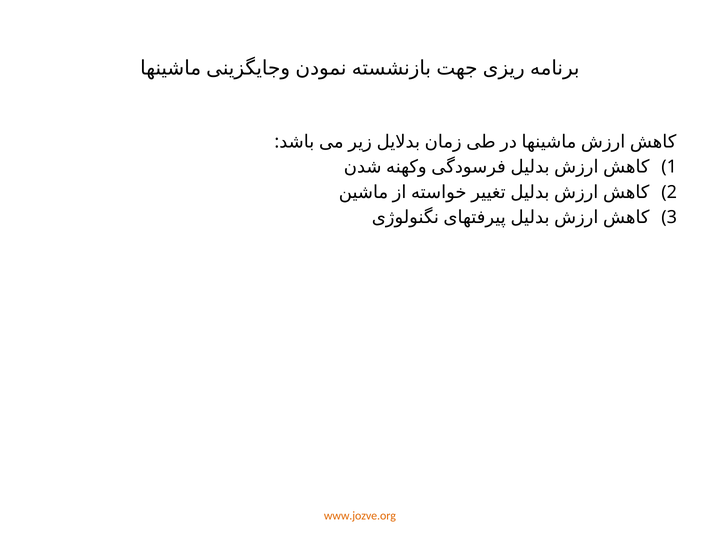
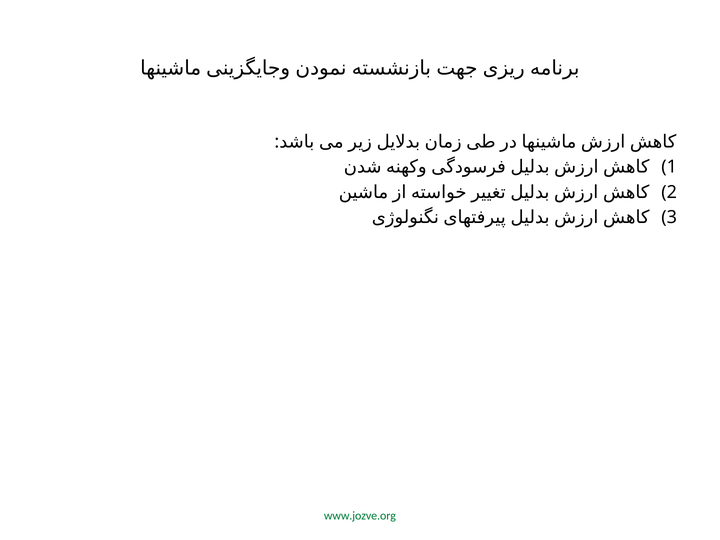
www.jozve.org colour: orange -> green
